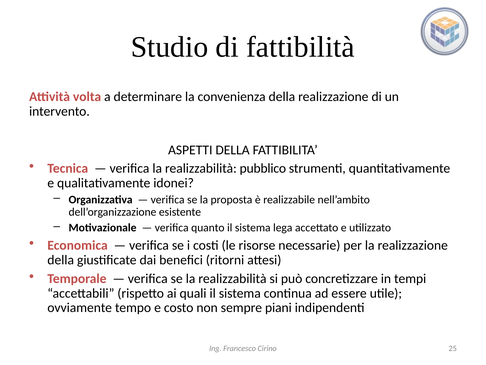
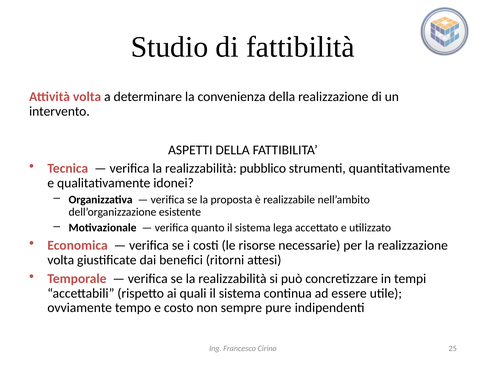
della at (61, 260): della -> volta
piani: piani -> pure
